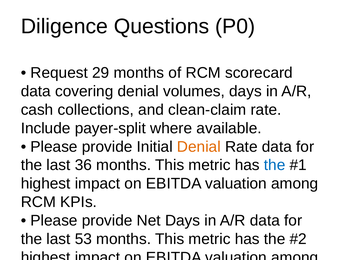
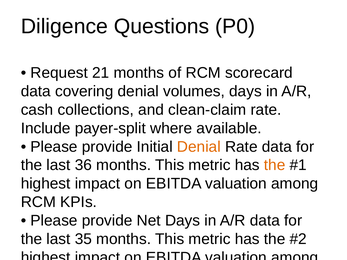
29: 29 -> 21
the at (275, 165) colour: blue -> orange
53: 53 -> 35
